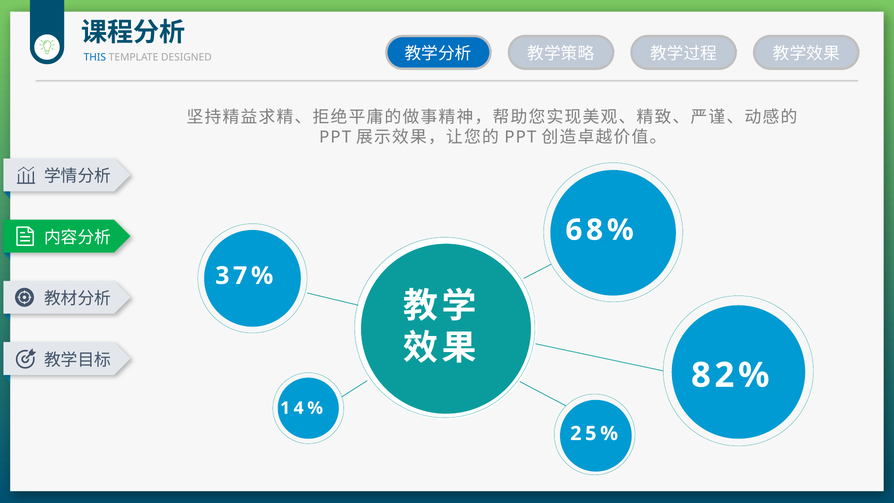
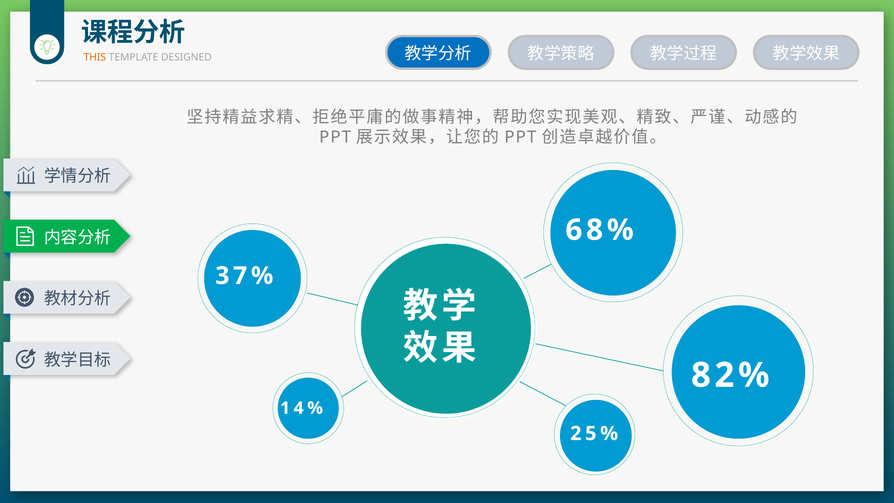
THIS colour: blue -> orange
